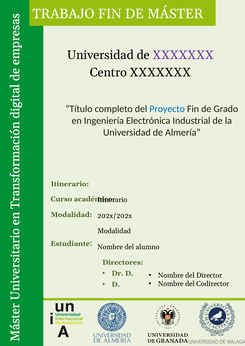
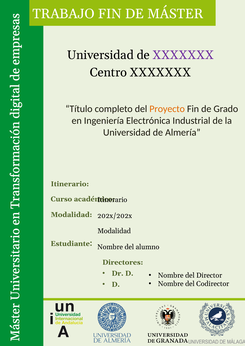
Proyecto colour: blue -> orange
